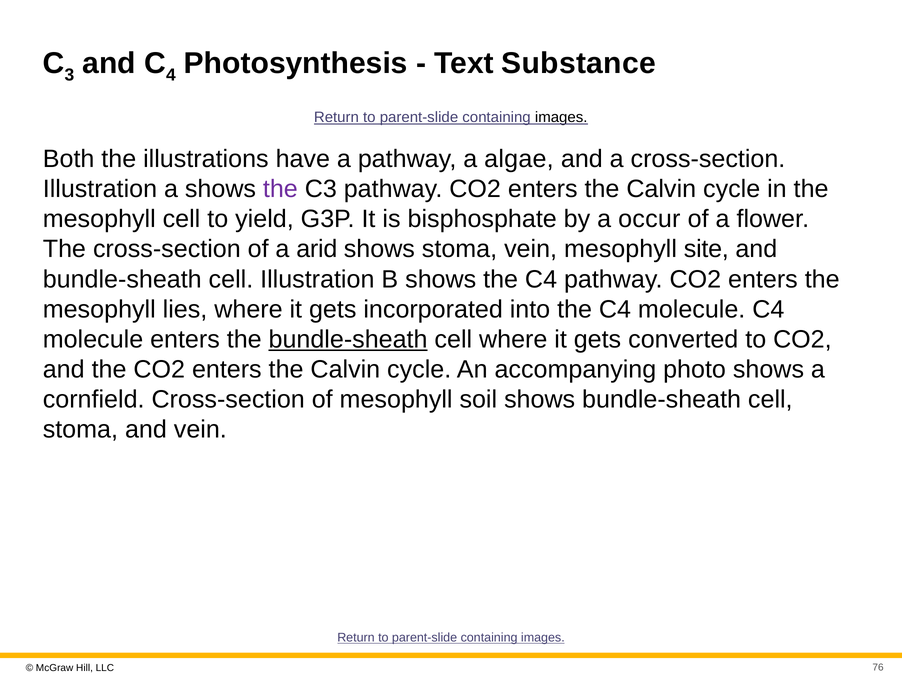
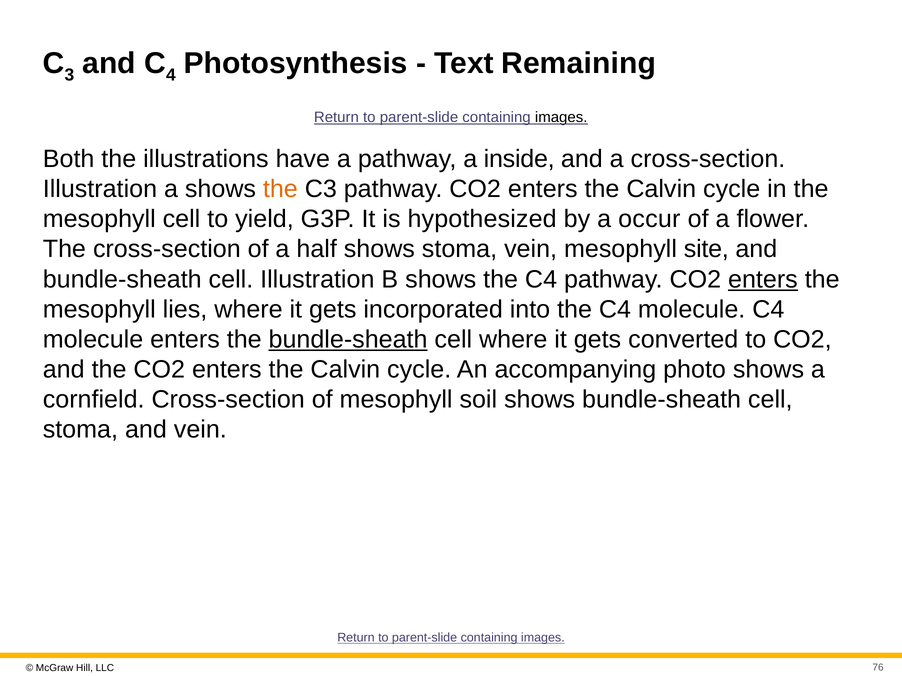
Substance: Substance -> Remaining
algae: algae -> inside
the at (280, 189) colour: purple -> orange
bisphosphate: bisphosphate -> hypothesized
arid: arid -> half
enters at (763, 279) underline: none -> present
